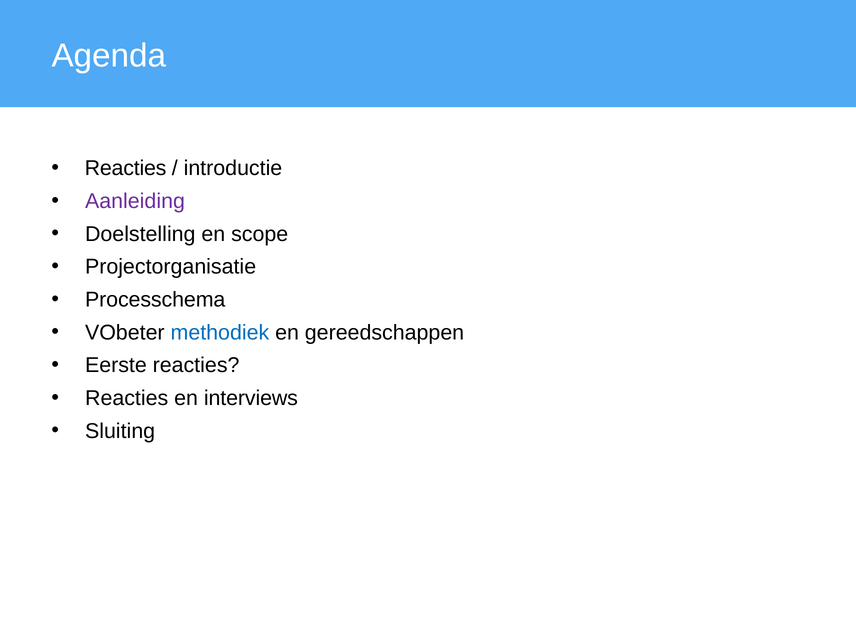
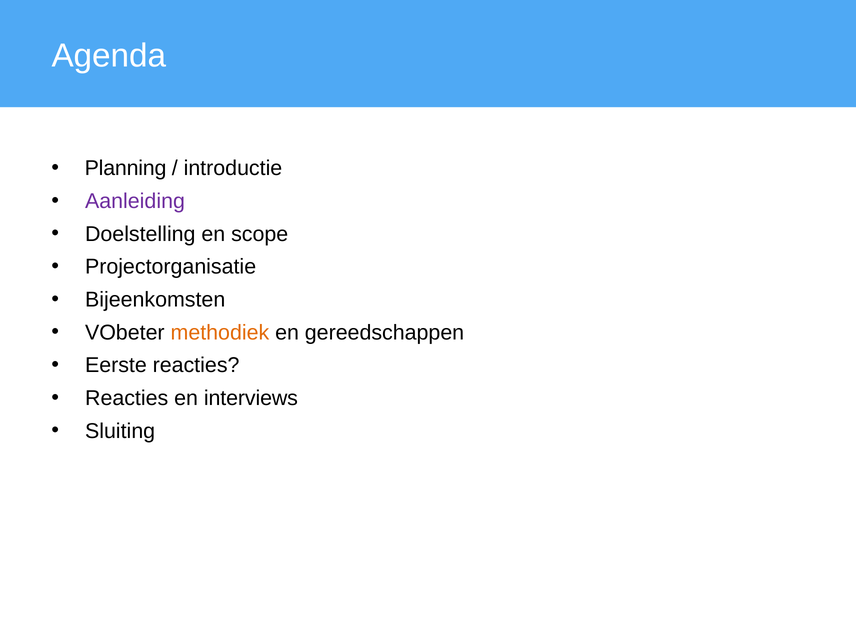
Reacties at (126, 168): Reacties -> Planning
Processchema: Processchema -> Bijeenkomsten
methodiek colour: blue -> orange
